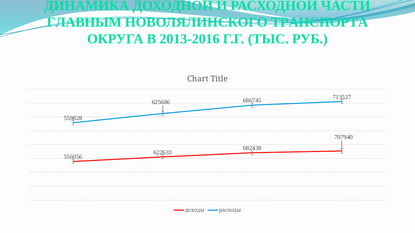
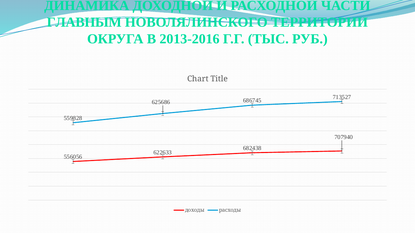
ТРАНСПОРТА: ТРАНСПОРТА -> ТЕРРИТОРИИ
